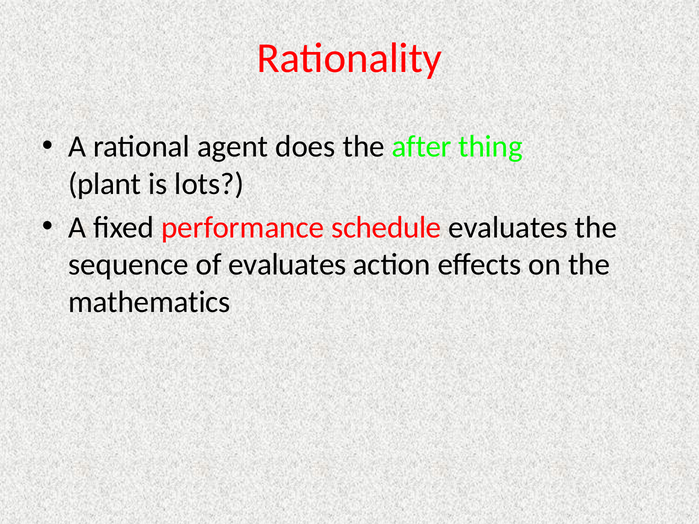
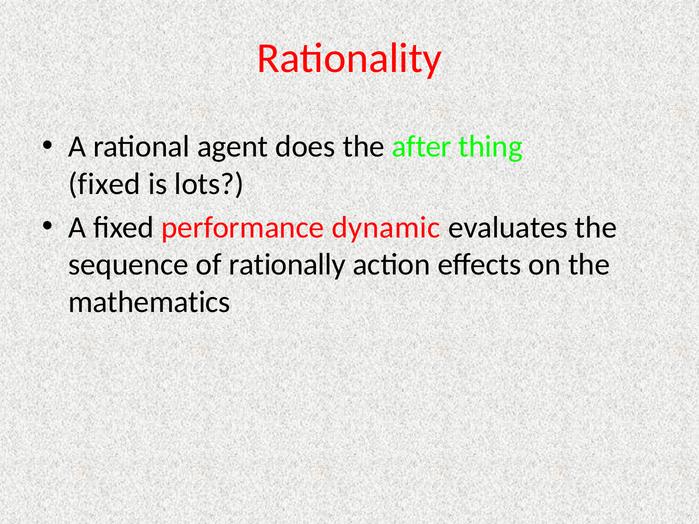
plant at (105, 184): plant -> fixed
schedule: schedule -> dynamic
of evaluates: evaluates -> rationally
